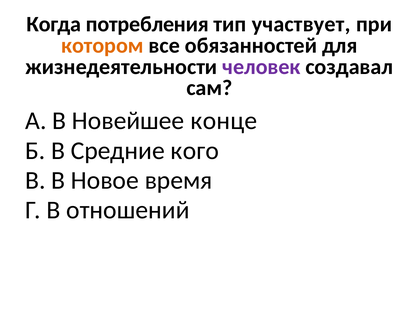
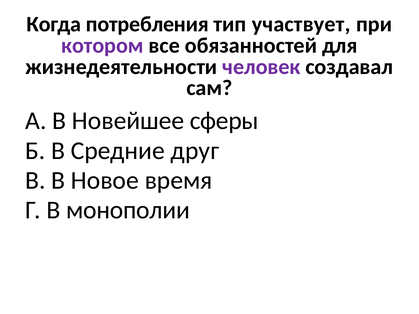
котором colour: orange -> purple
конце: конце -> сферы
кого: кого -> друг
отношений: отношений -> монополии
